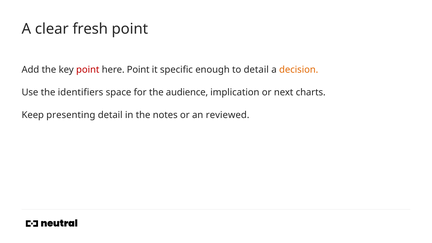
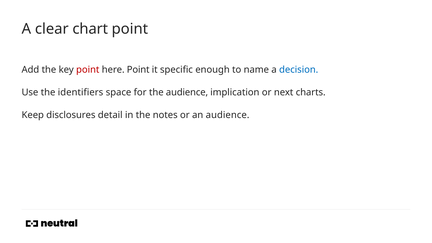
fresh: fresh -> chart
to detail: detail -> name
decision colour: orange -> blue
presenting: presenting -> disclosures
an reviewed: reviewed -> audience
